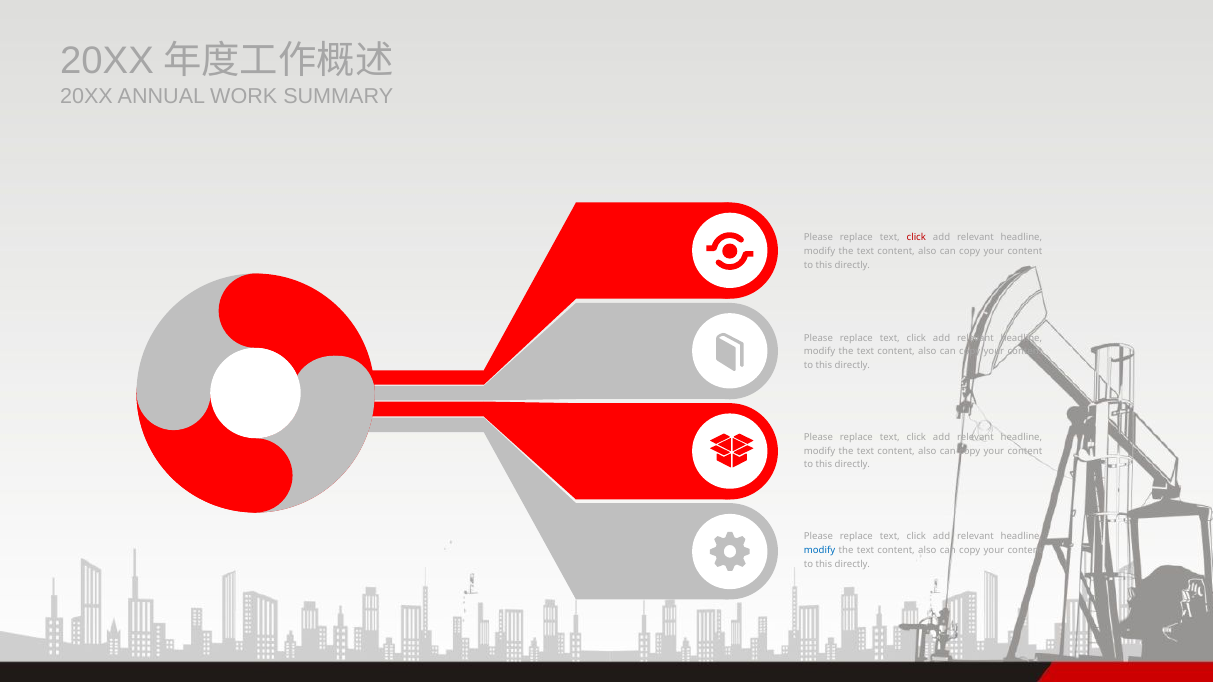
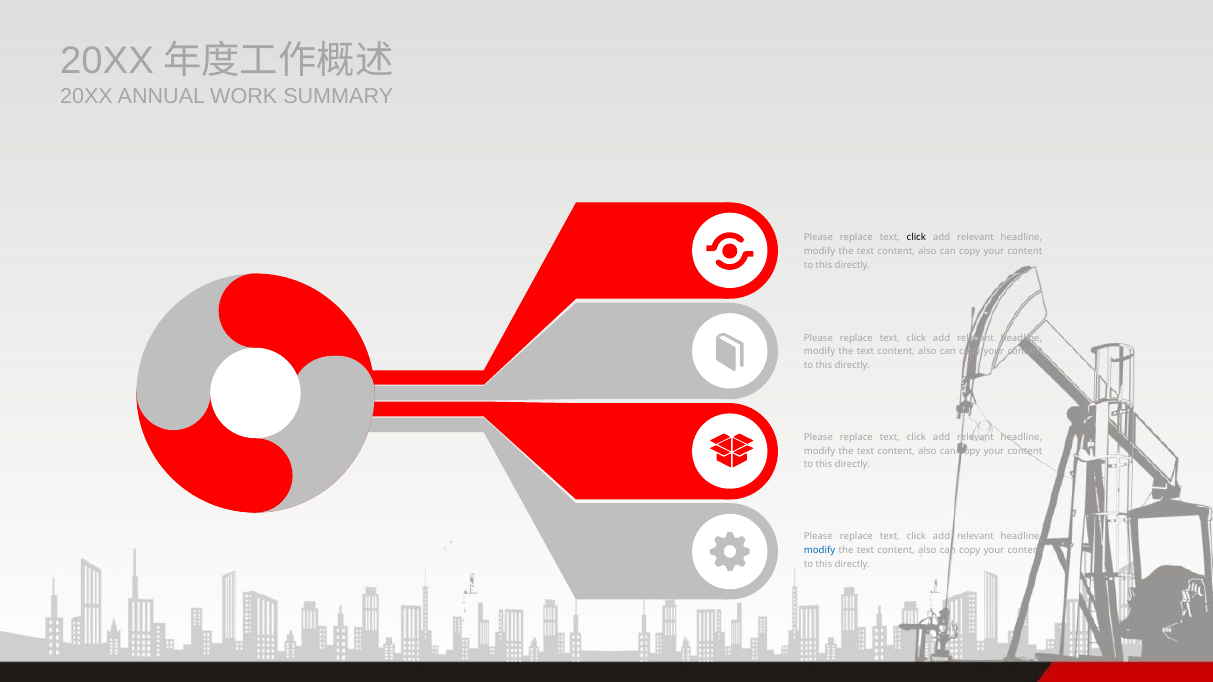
click at (916, 238) colour: red -> black
